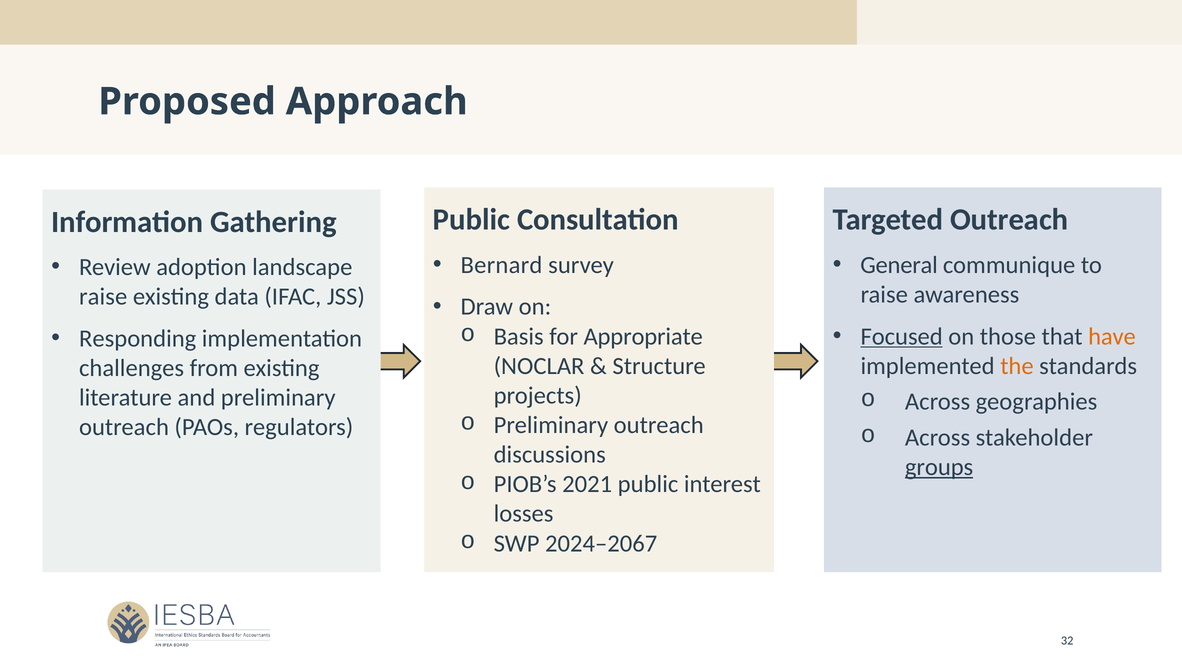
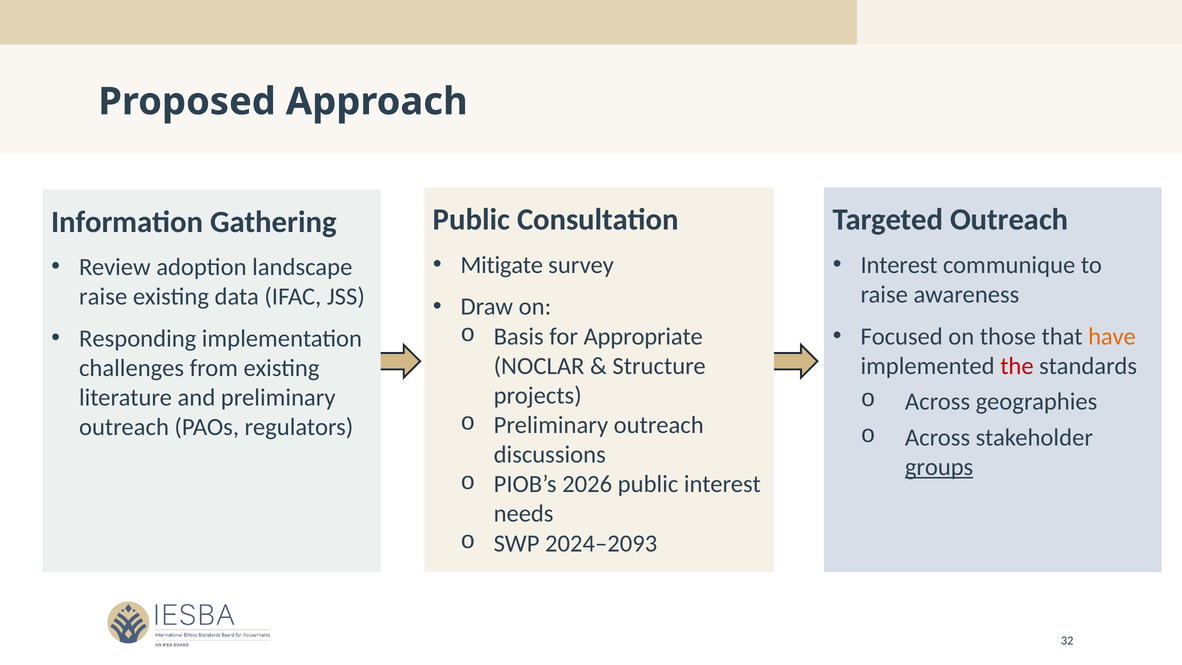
Bernard: Bernard -> Mitigate
General at (899, 265): General -> Interest
Focused underline: present -> none
the colour: orange -> red
2021: 2021 -> 2026
losses: losses -> needs
2024–2067: 2024–2067 -> 2024–2093
